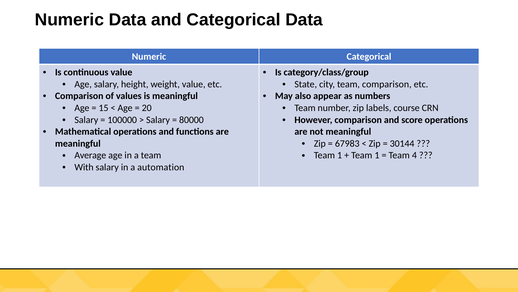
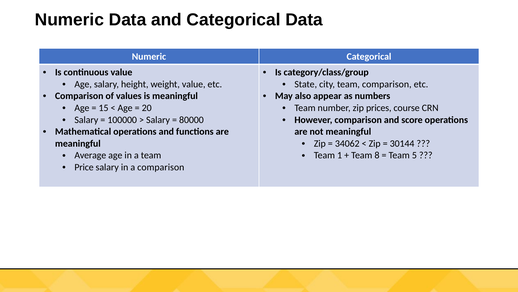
labels: labels -> prices
67983: 67983 -> 34062
1 at (377, 155): 1 -> 8
4: 4 -> 5
With: With -> Price
a automation: automation -> comparison
